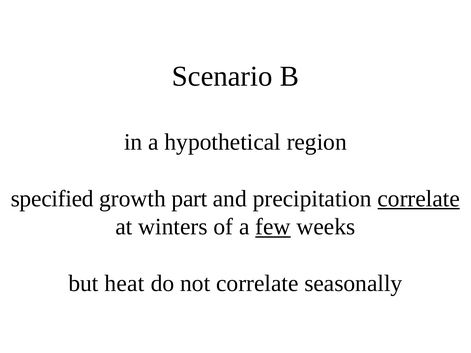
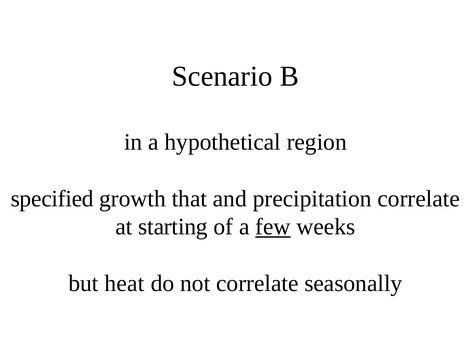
part: part -> that
correlate at (419, 199) underline: present -> none
winters: winters -> starting
